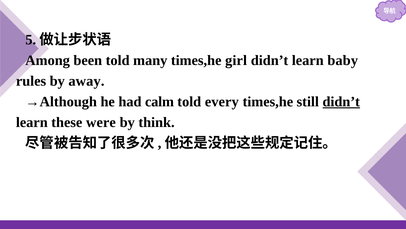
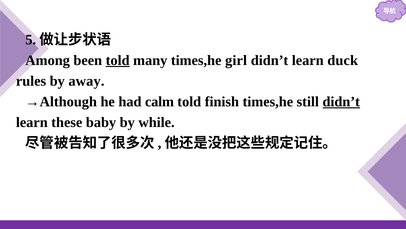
told at (118, 60) underline: none -> present
baby: baby -> duck
every: every -> finish
were: were -> baby
think: think -> while
